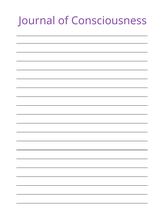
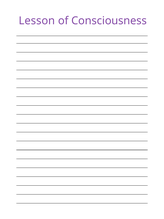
Journal: Journal -> Lesson
